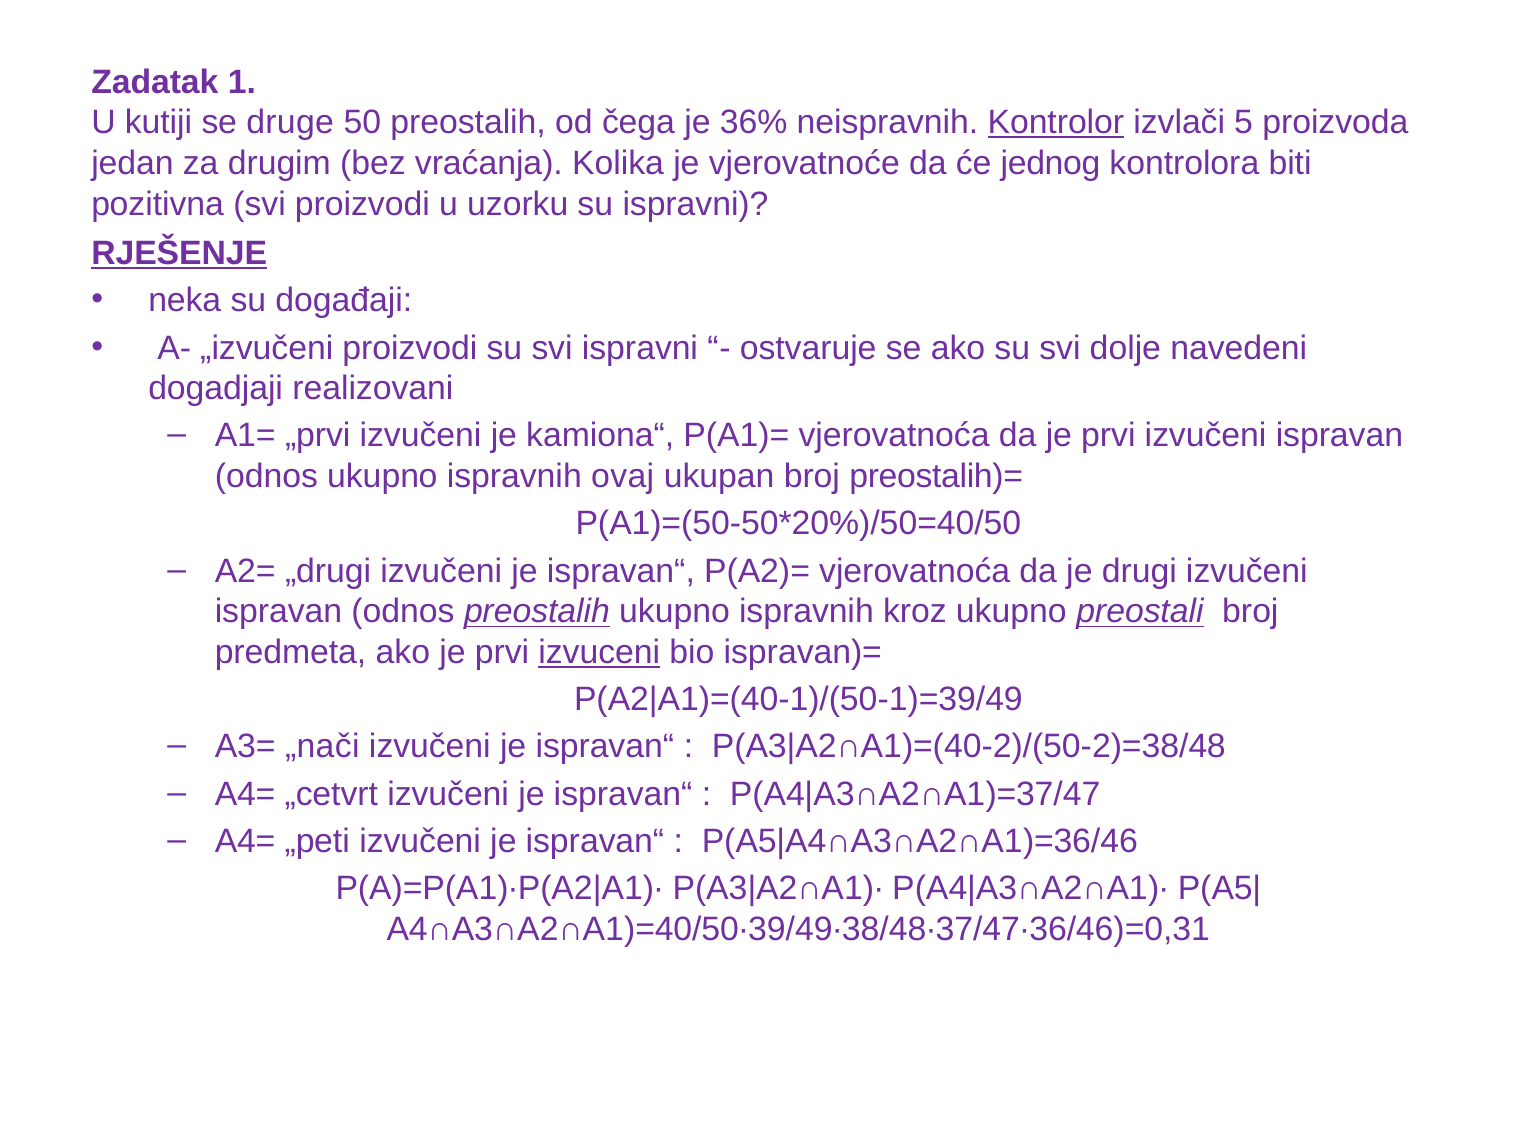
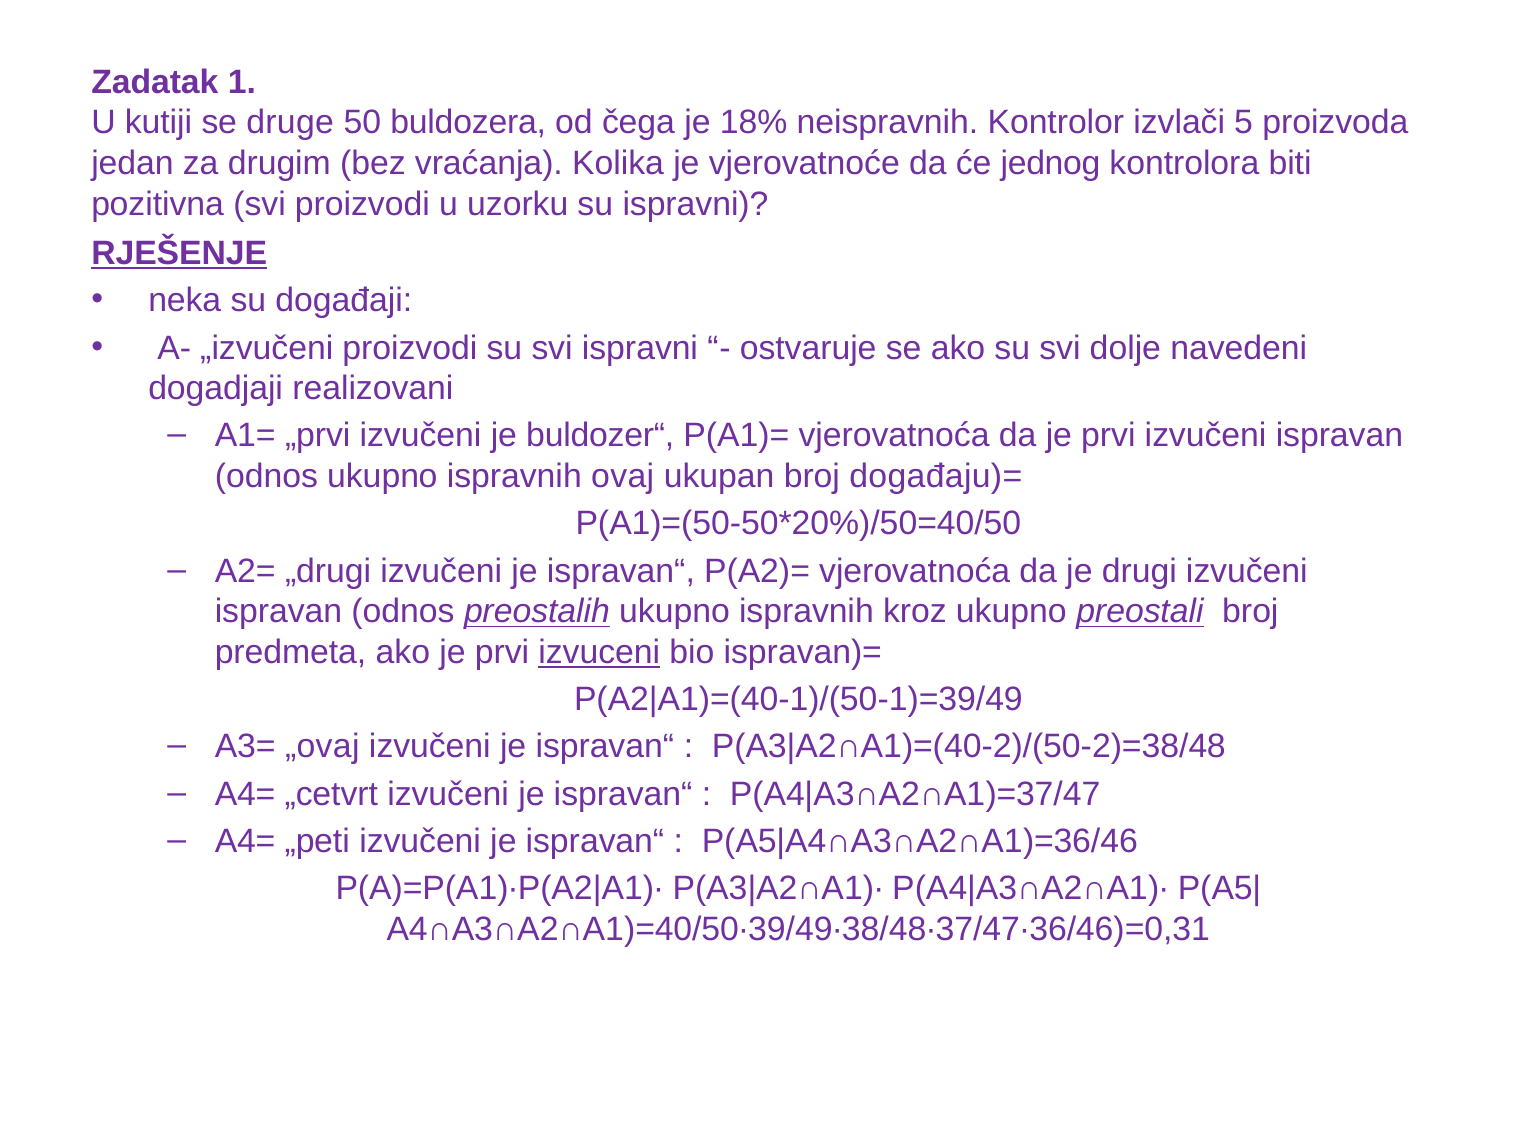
50 preostalih: preostalih -> buldozera
36%: 36% -> 18%
Kontrolor underline: present -> none
kamiona“: kamiona“ -> buldozer“
preostalih)=: preostalih)= -> događaju)=
„nači: „nači -> „ovaj
